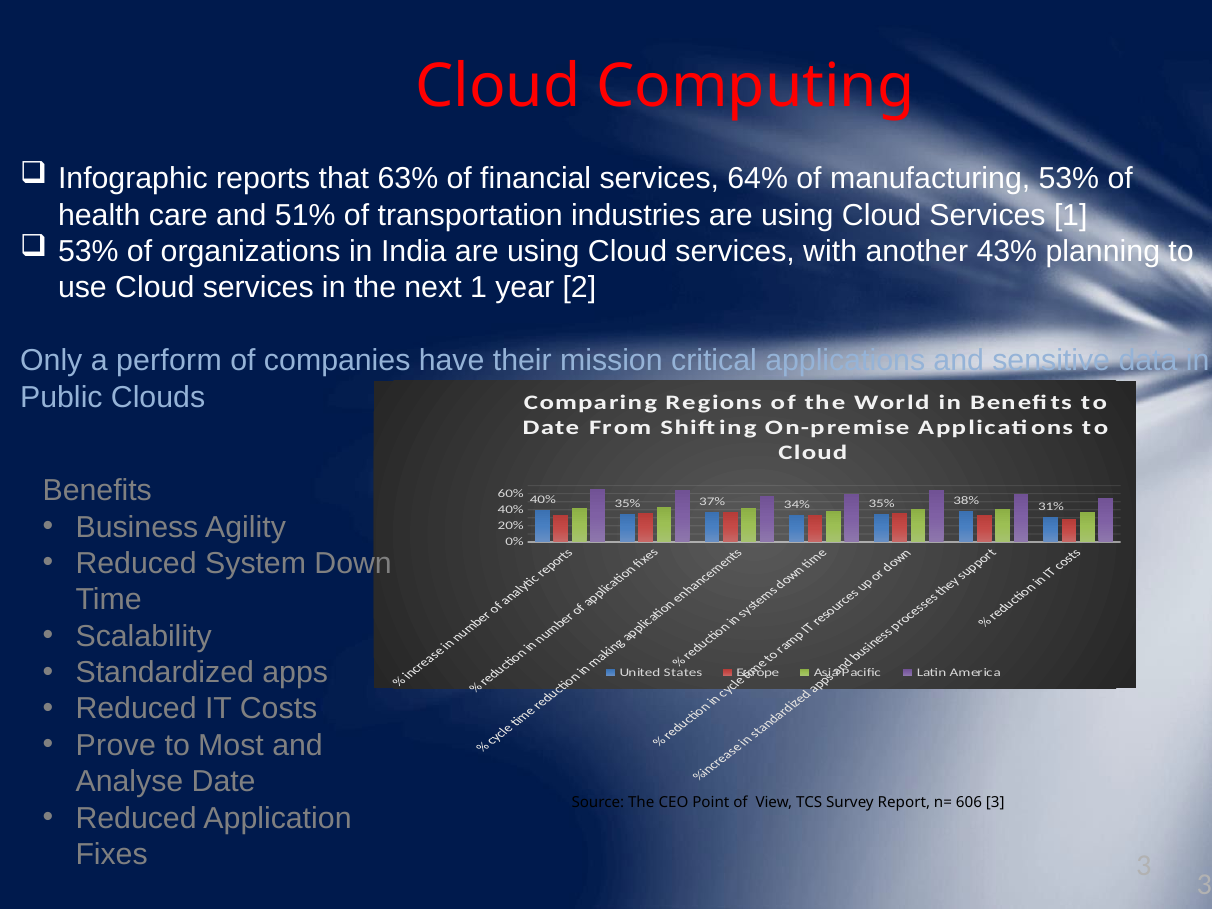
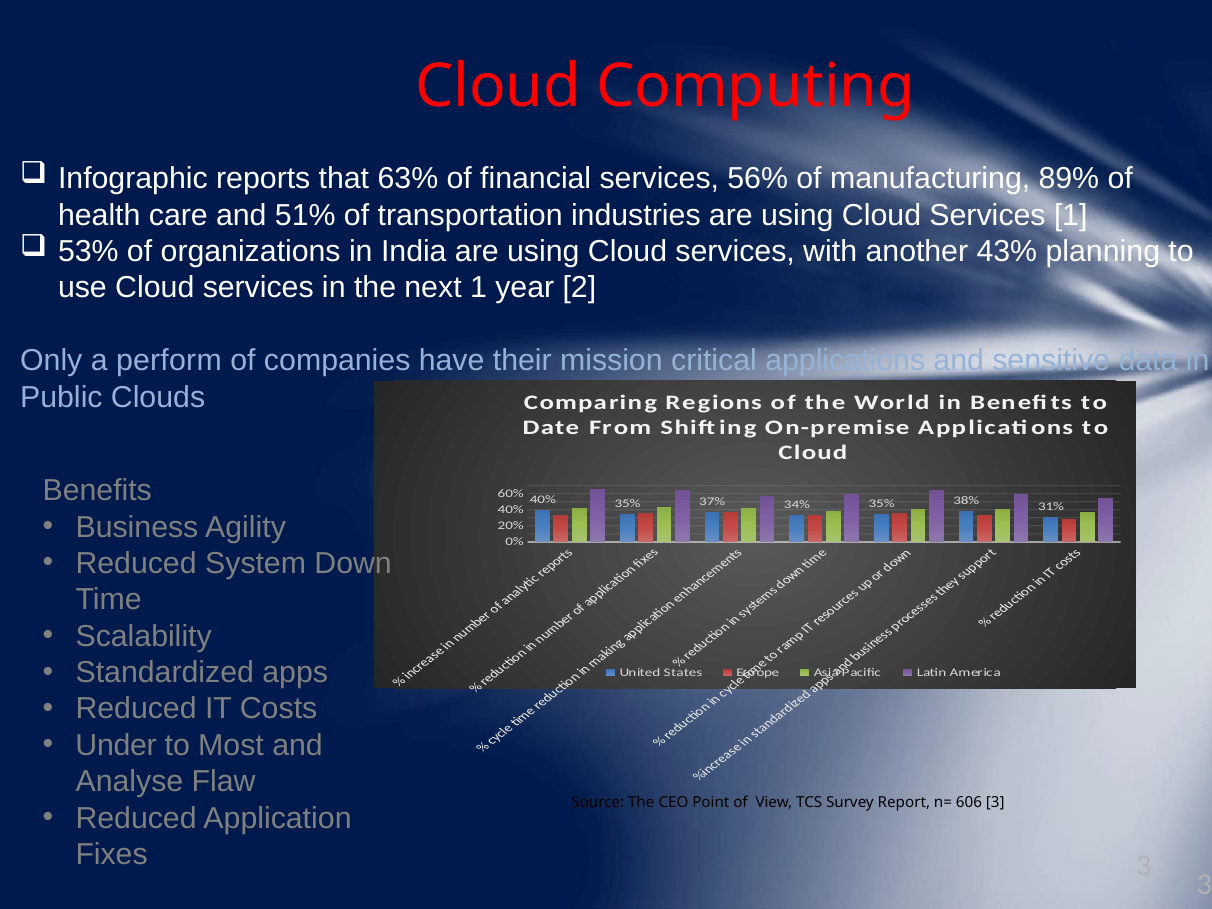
64%: 64% -> 56%
manufacturing 53%: 53% -> 89%
Prove: Prove -> Under
Analyse Date: Date -> Flaw
